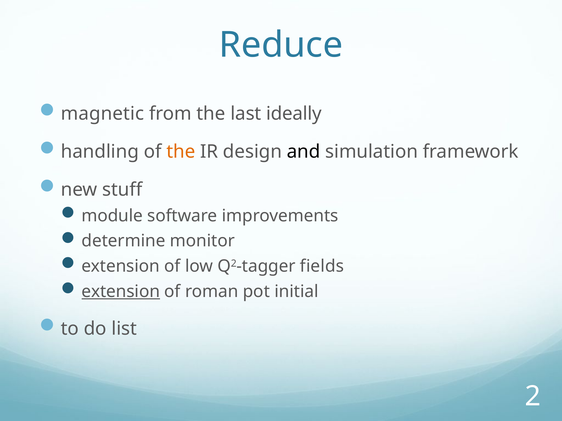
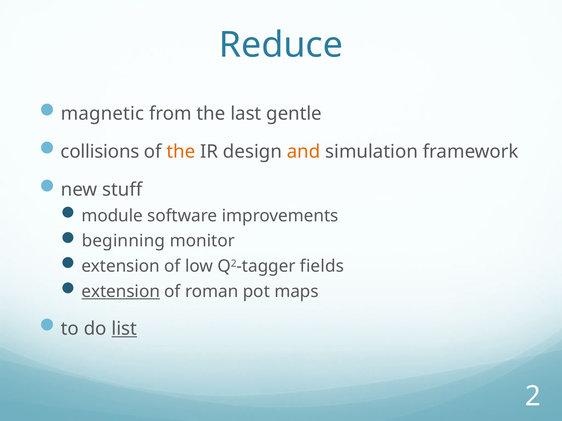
ideally: ideally -> gentle
handling: handling -> collisions
and colour: black -> orange
determine: determine -> beginning
initial: initial -> maps
list underline: none -> present
